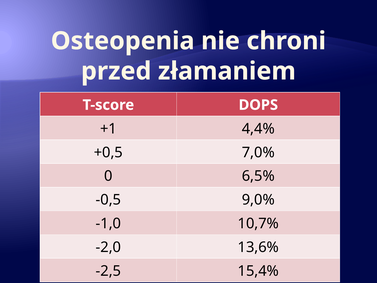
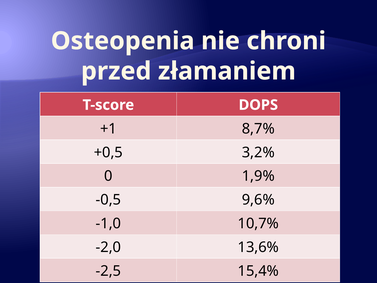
4,4%: 4,4% -> 8,7%
7,0%: 7,0% -> 3,2%
6,5%: 6,5% -> 1,9%
9,0%: 9,0% -> 9,6%
